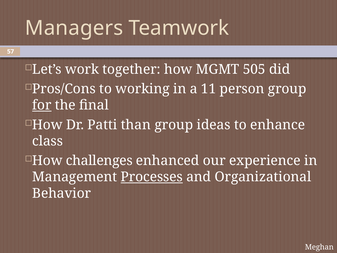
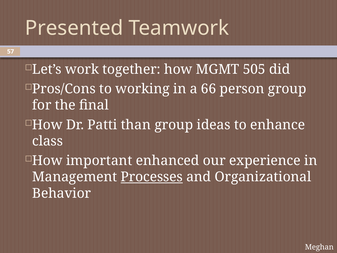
Managers: Managers -> Presented
11: 11 -> 66
for underline: present -> none
challenges: challenges -> important
